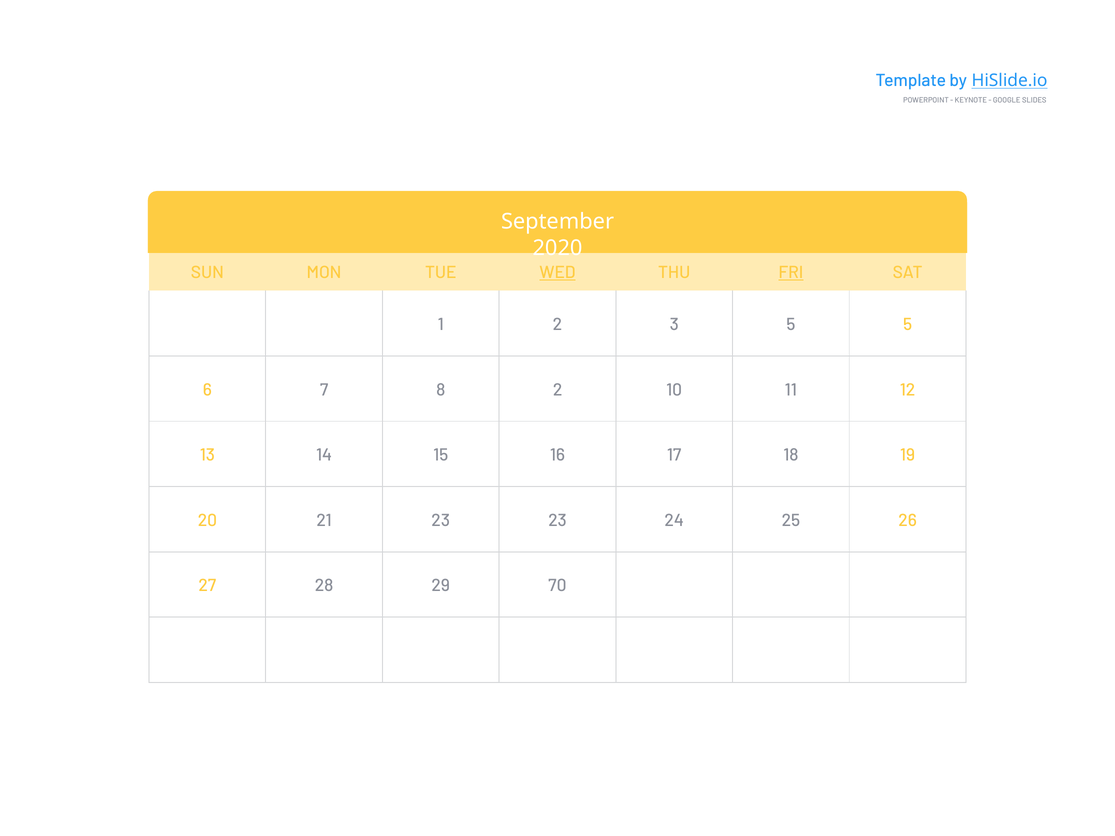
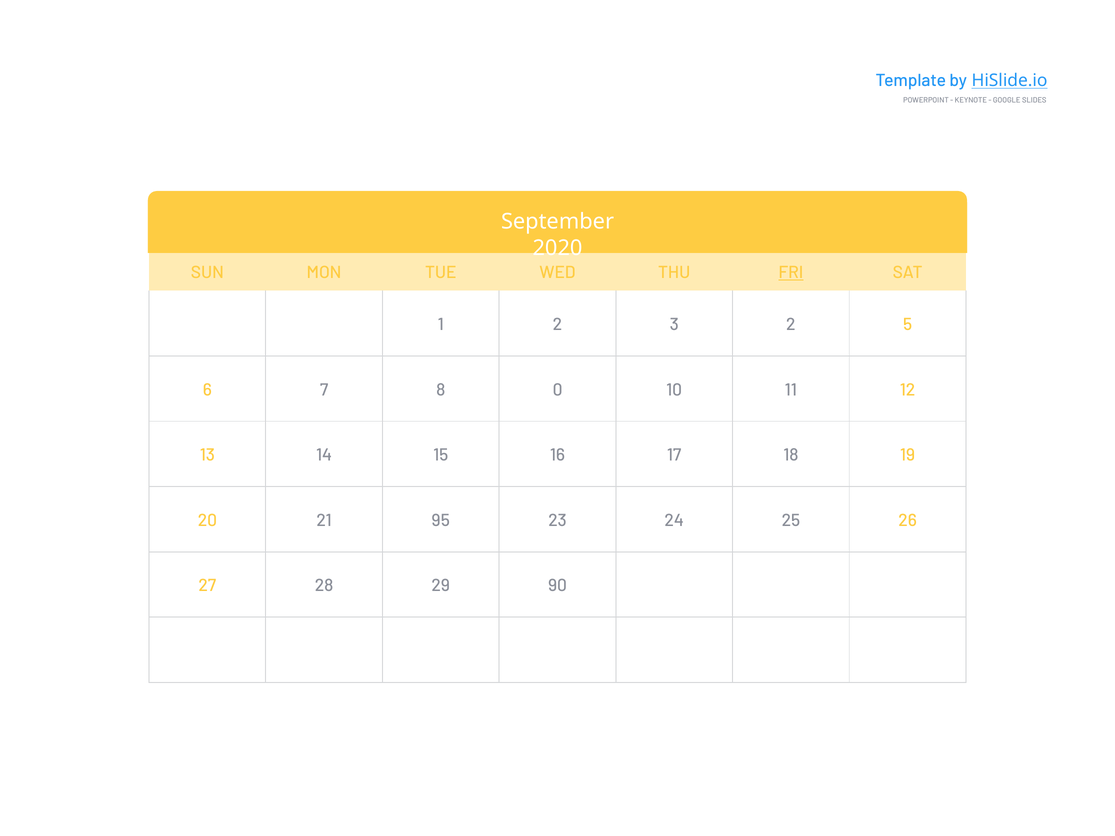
WED underline: present -> none
3 5: 5 -> 2
8 2: 2 -> 0
21 23: 23 -> 95
70: 70 -> 90
